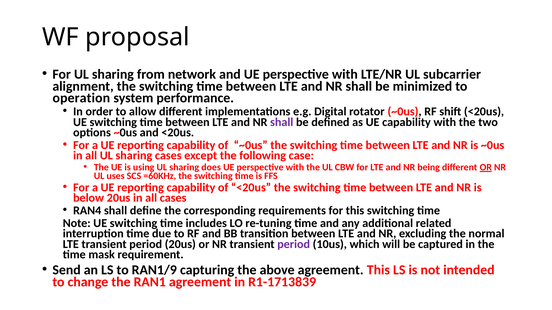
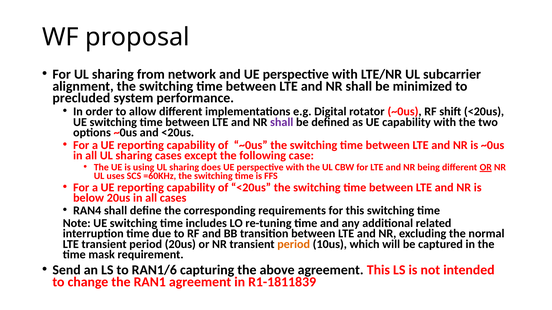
operation: operation -> precluded
period at (294, 244) colour: purple -> orange
RAN1/9: RAN1/9 -> RAN1/6
R1-1713839: R1-1713839 -> R1-1811839
